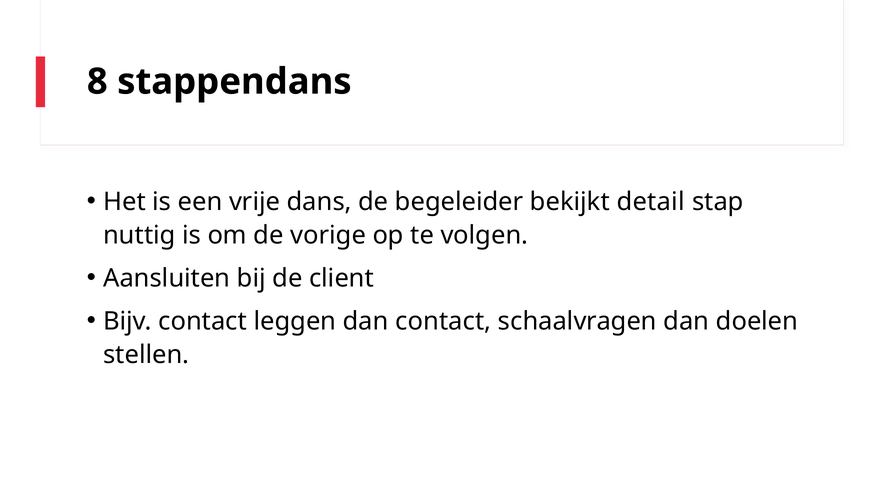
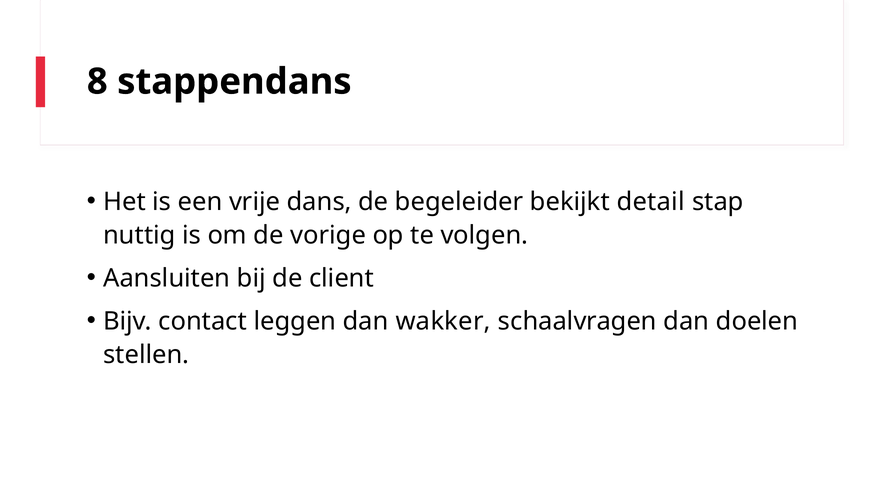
dan contact: contact -> wakker
